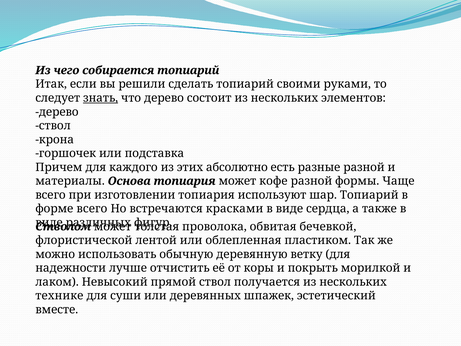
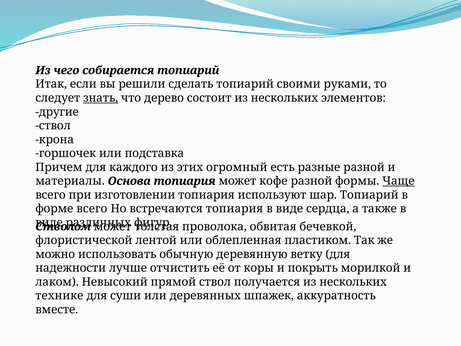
дерево at (57, 112): дерево -> другие
абсолютно: абсолютно -> огромный
Чаще underline: none -> present
встречаются красками: красками -> топиария
эстетический: эстетический -> аккуратность
